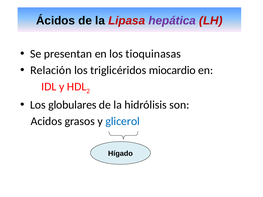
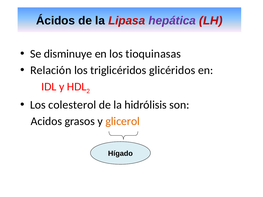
presentan: presentan -> disminuye
miocardio: miocardio -> glicéridos
globulares: globulares -> colesterol
glicerol colour: blue -> orange
